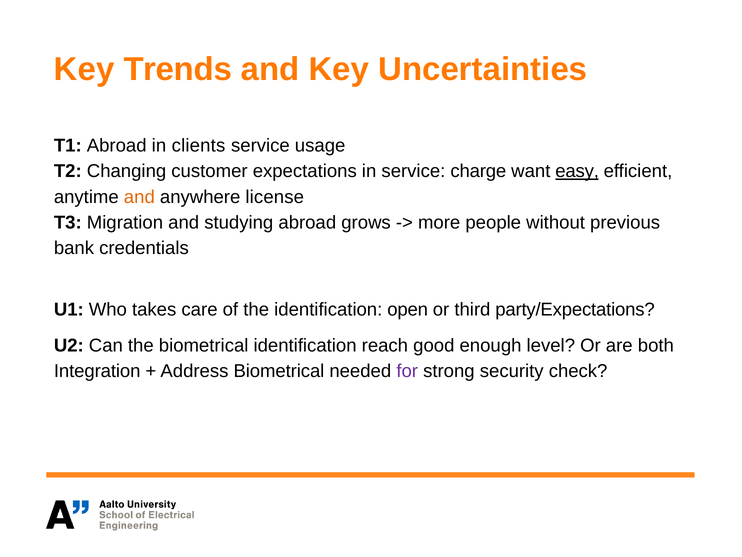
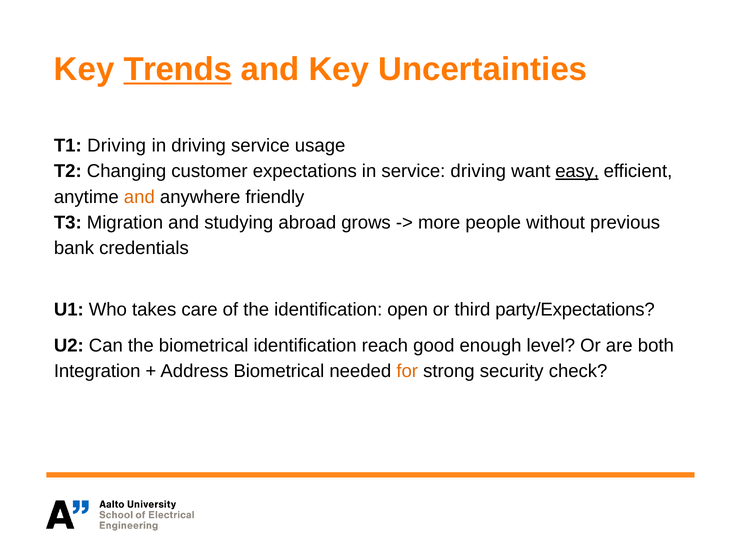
Trends underline: none -> present
T1 Abroad: Abroad -> Driving
in clients: clients -> driving
service charge: charge -> driving
license: license -> friendly
for colour: purple -> orange
